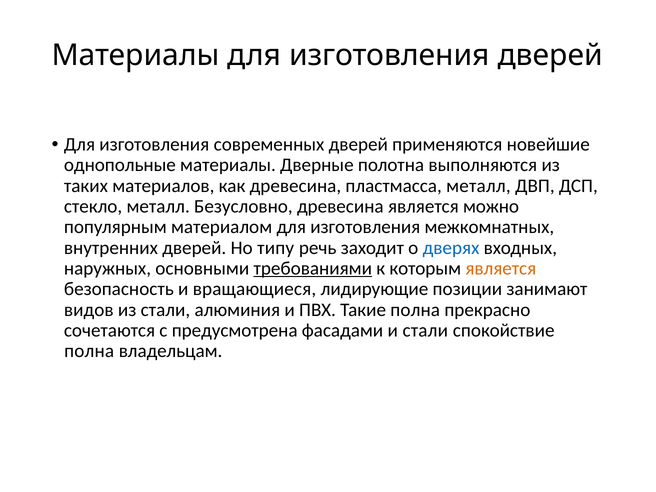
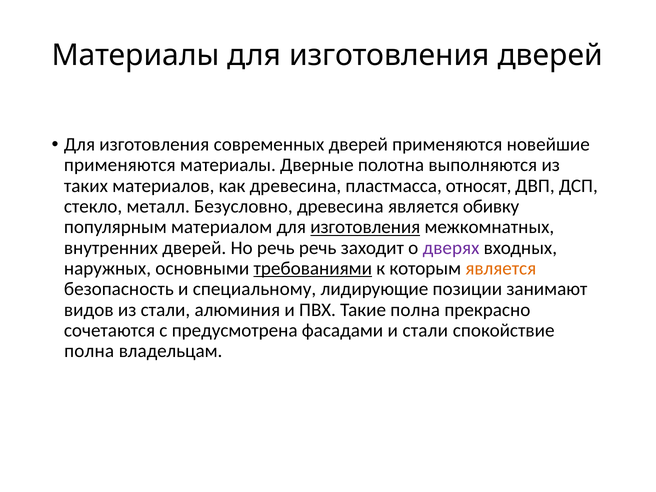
однопольные at (120, 165): однопольные -> применяются
пластмасса металл: металл -> относят
можно: можно -> обивку
изготовления at (365, 227) underline: none -> present
Но типу: типу -> речь
дверях colour: blue -> purple
вращающиеся: вращающиеся -> специальному
